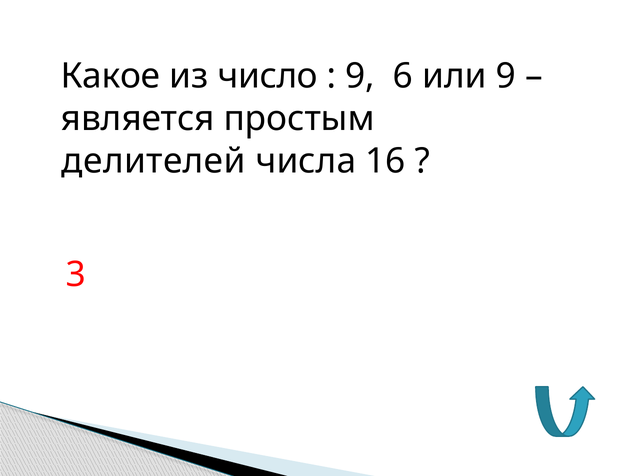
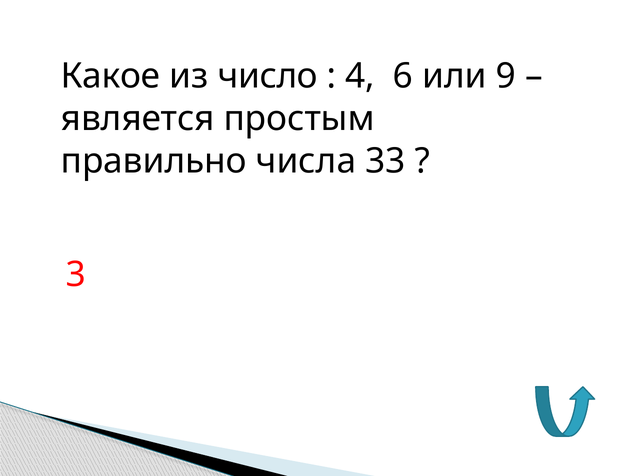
9 at (360, 76): 9 -> 4
делителей: делителей -> правильно
16: 16 -> 33
